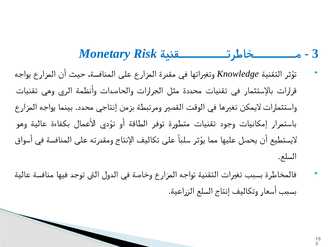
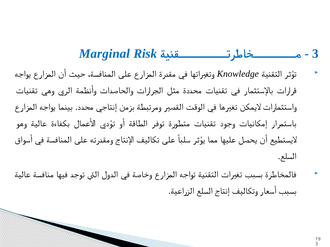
Monetary: Monetary -> Marginal
